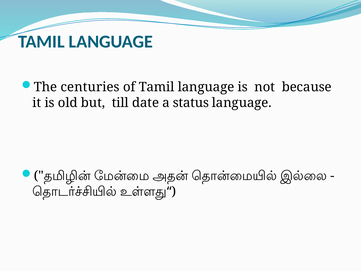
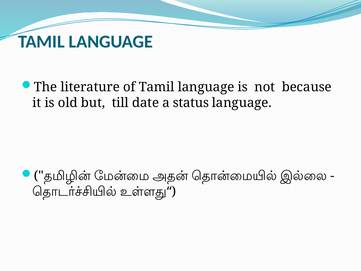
centuries: centuries -> literature
